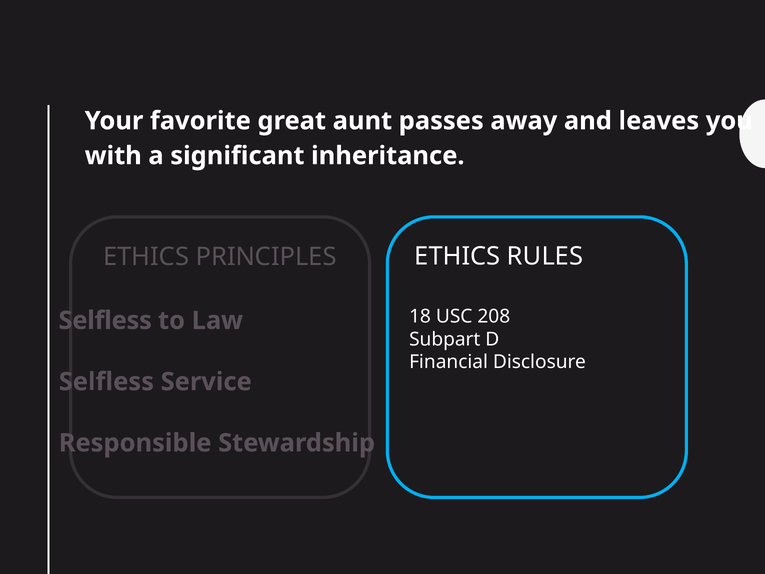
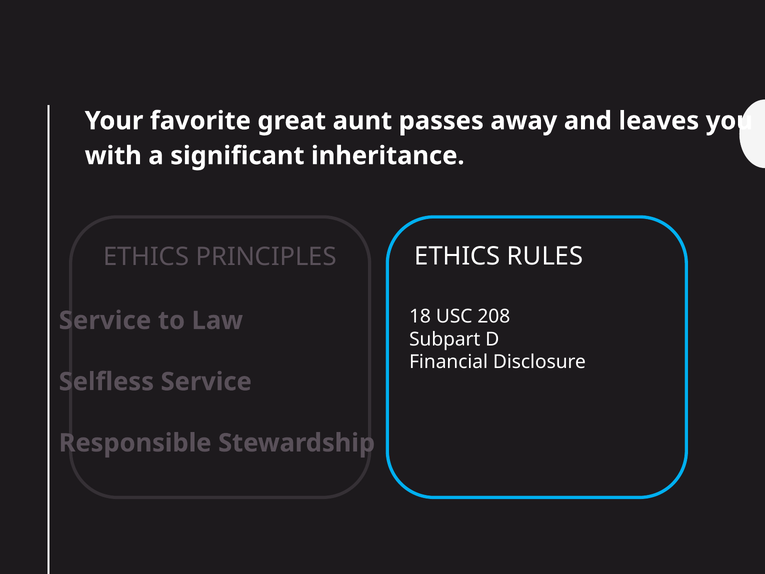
Selfless at (105, 320): Selfless -> Service
